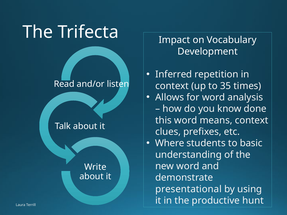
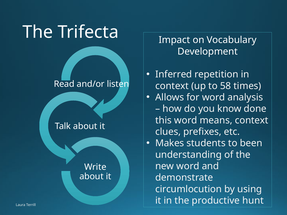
35: 35 -> 58
Where: Where -> Makes
basic: basic -> been
presentational: presentational -> circumlocution
